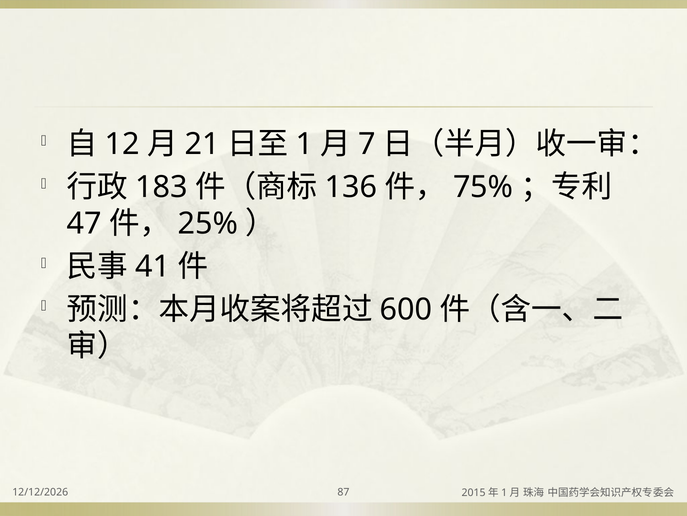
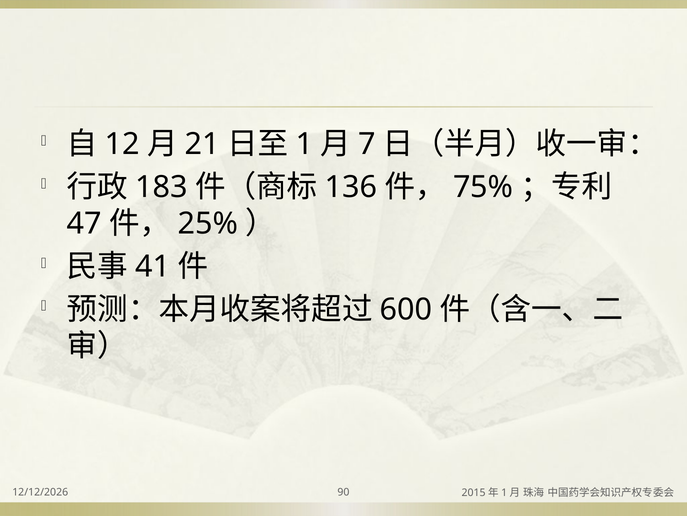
87: 87 -> 90
